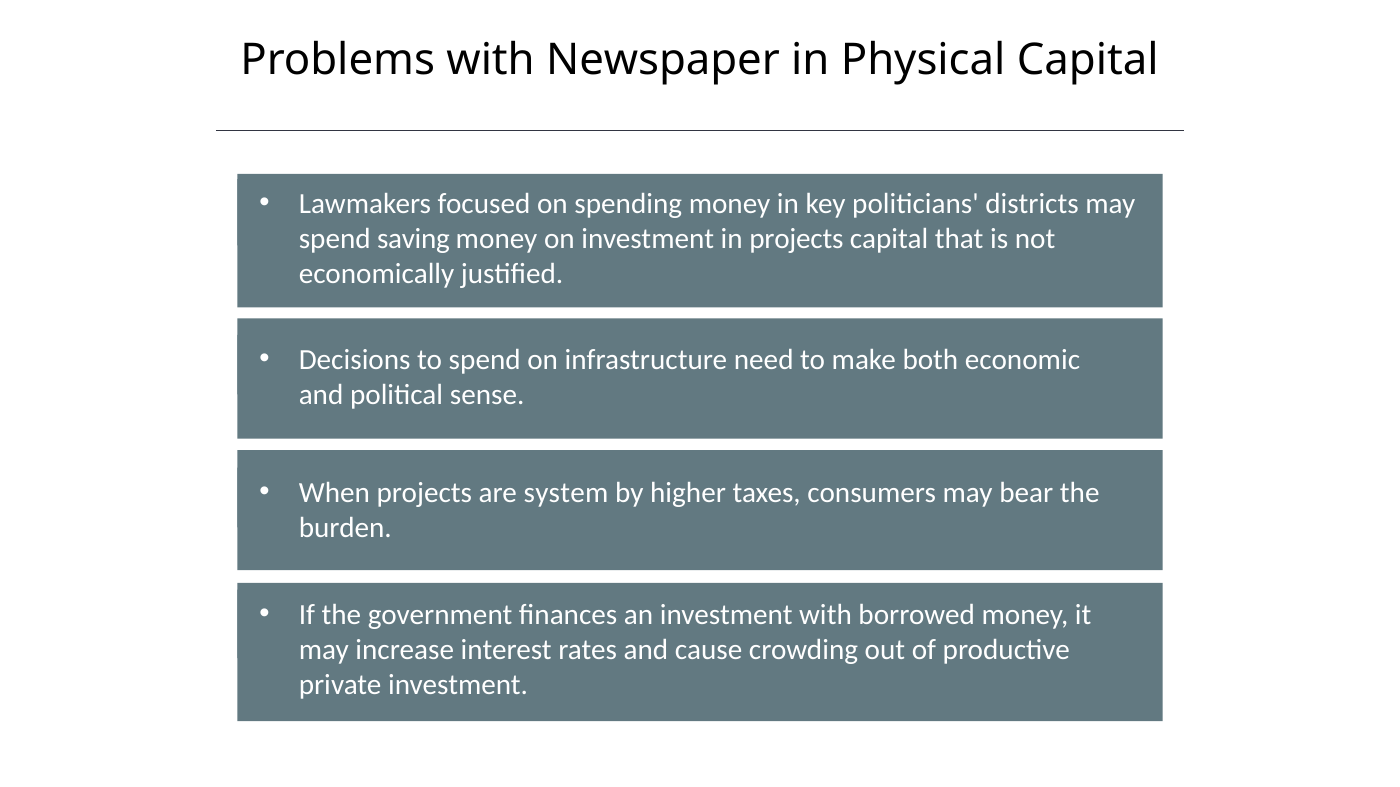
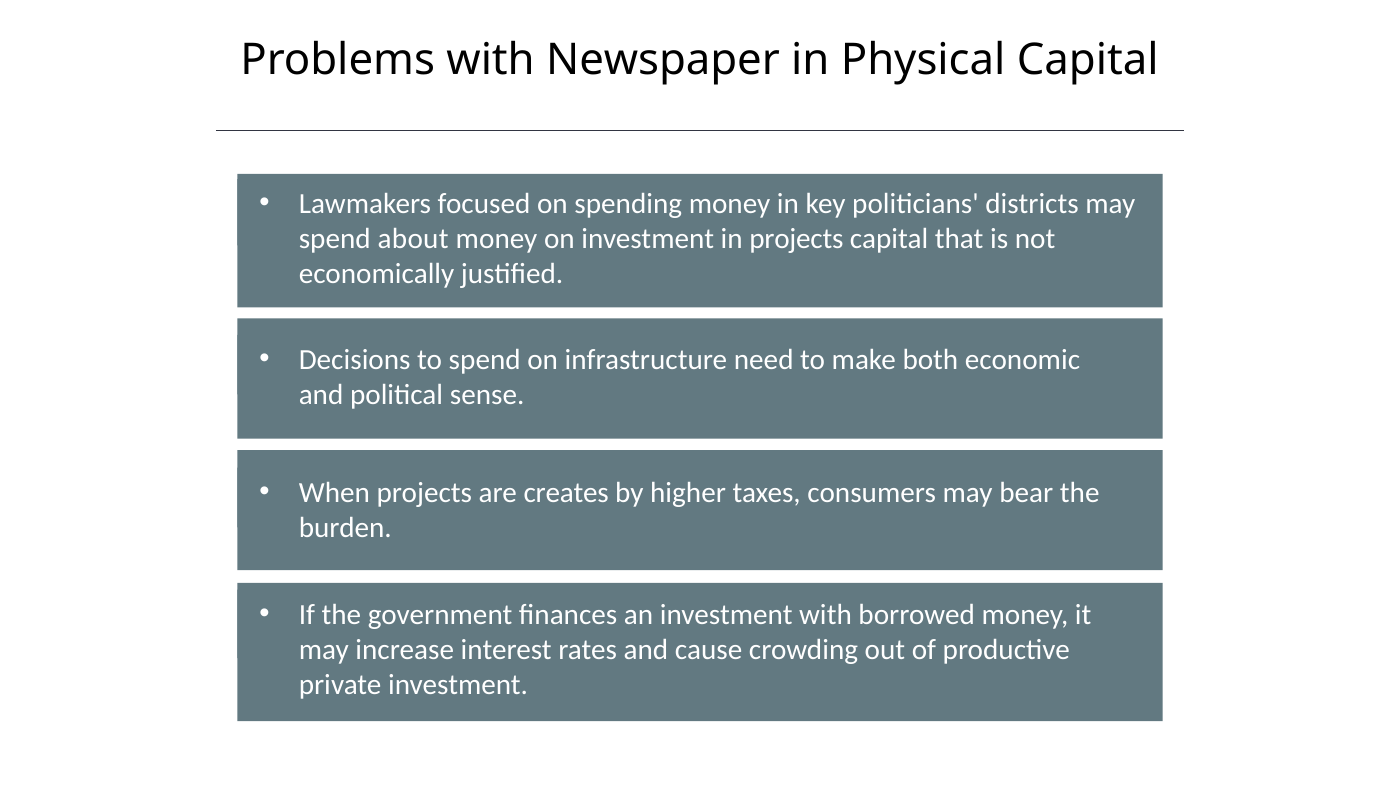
saving: saving -> about
system: system -> creates
